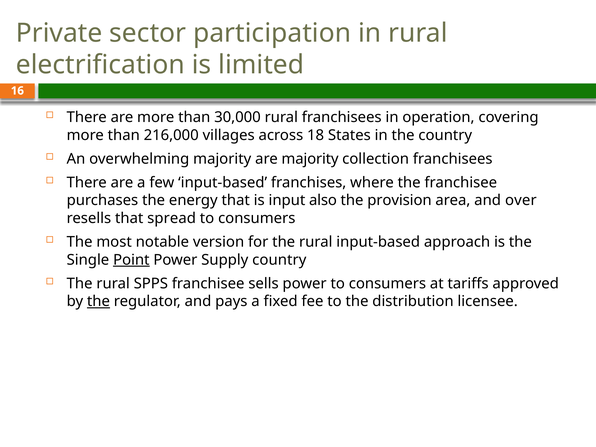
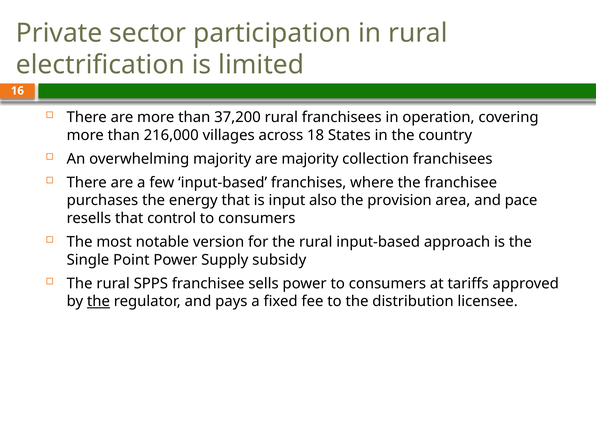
30,000: 30,000 -> 37,200
over: over -> pace
spread: spread -> control
Point underline: present -> none
Supply country: country -> subsidy
